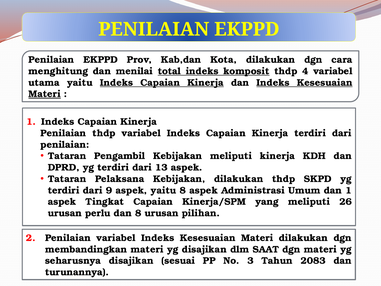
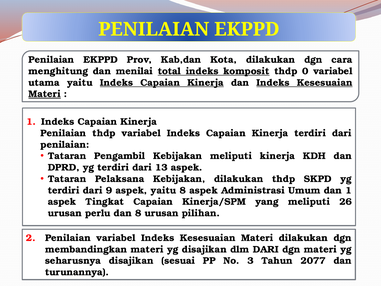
4: 4 -> 0
dlm SAAT: SAAT -> DARI
2083: 2083 -> 2077
